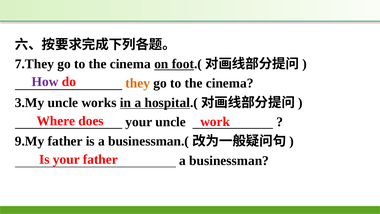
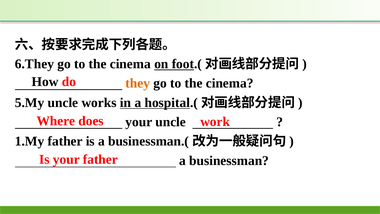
7.They: 7.They -> 6.They
How colour: purple -> black
3.My: 3.My -> 5.My
9.My: 9.My -> 1.My
